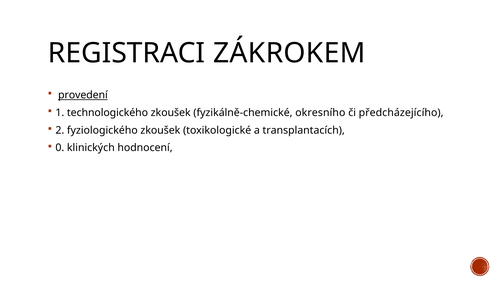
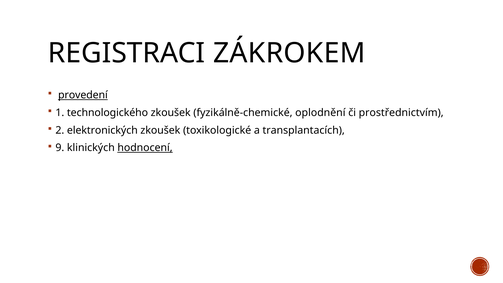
okresního: okresního -> oplodnění
předcházejícího: předcházejícího -> prostřednictvím
fyziologického: fyziologického -> elektronických
0: 0 -> 9
hodnocení underline: none -> present
